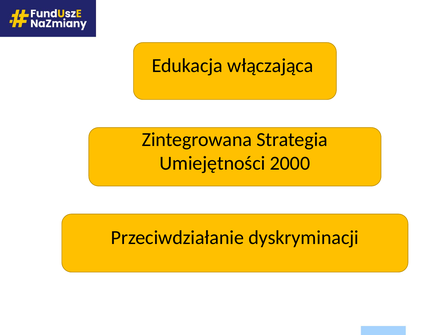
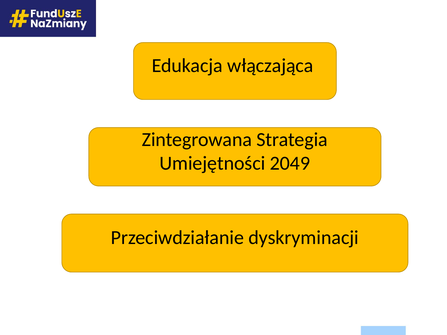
2000: 2000 -> 2049
